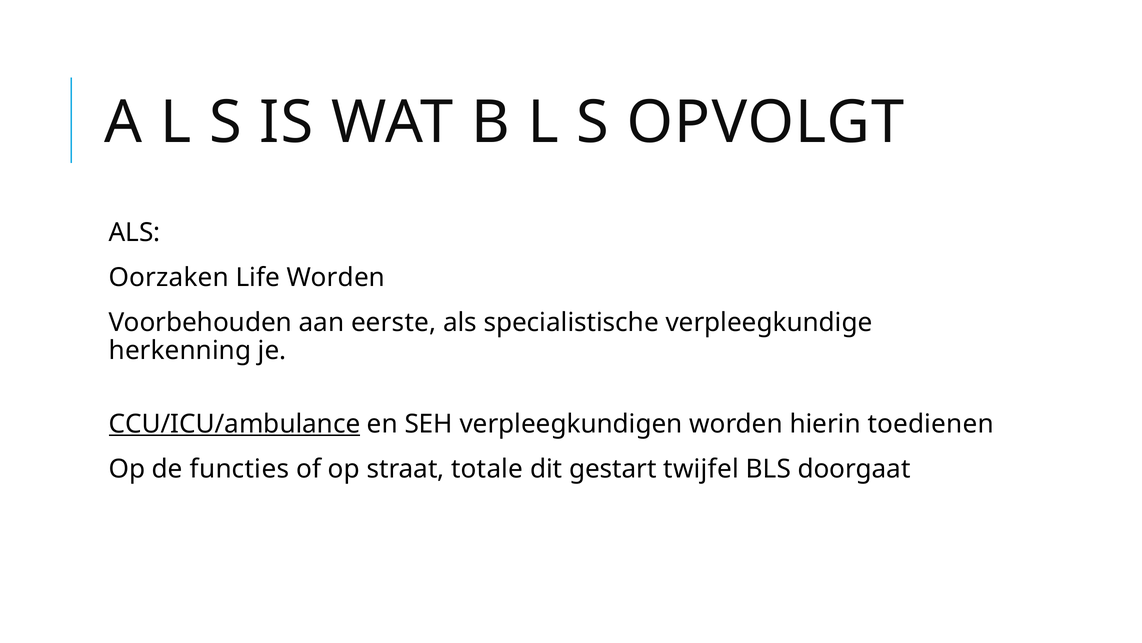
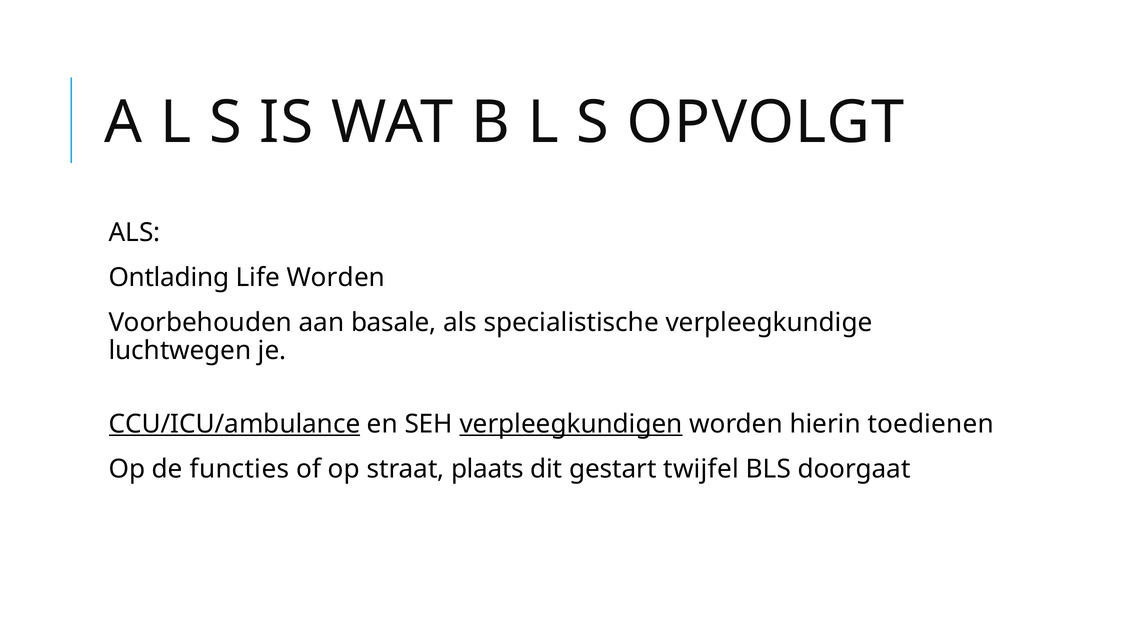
Oorzaken: Oorzaken -> Ontlading
eerste: eerste -> basale
herkenning: herkenning -> luchtwegen
verpleegkundigen underline: none -> present
totale: totale -> plaats
